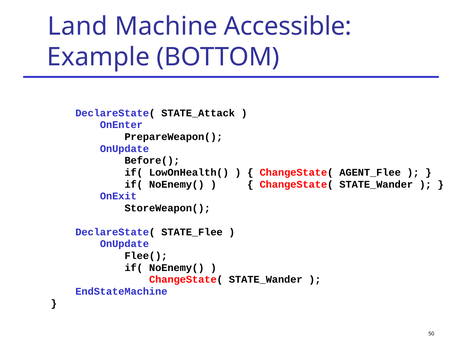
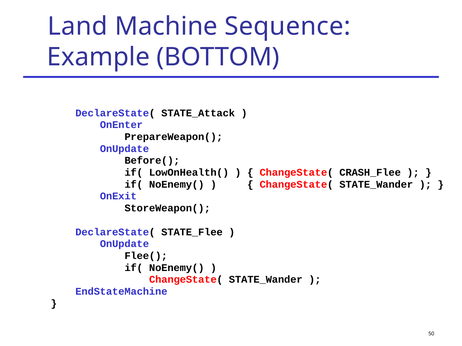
Accessible: Accessible -> Sequence
AGENT_Flee: AGENT_Flee -> CRASH_Flee
